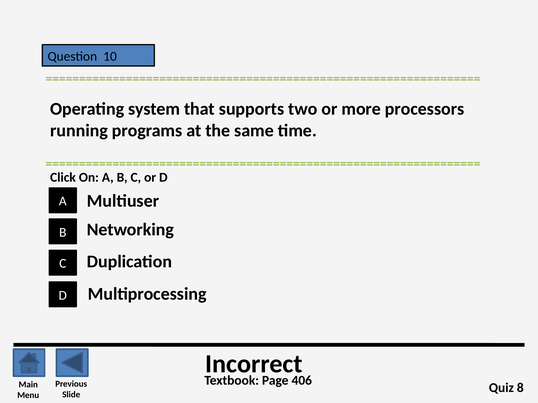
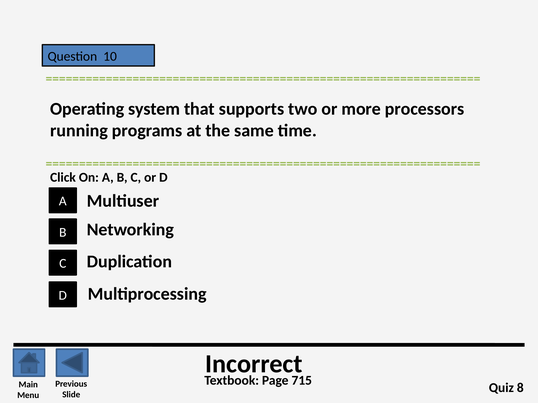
406: 406 -> 715
